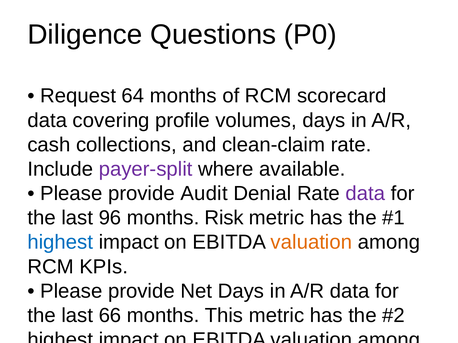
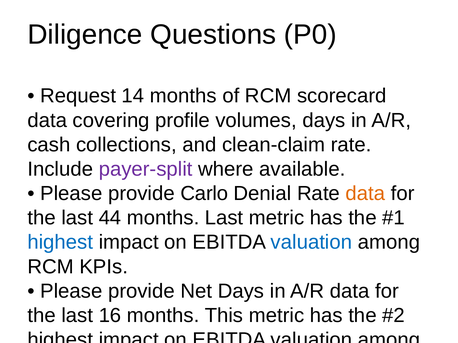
64: 64 -> 14
Audit: Audit -> Carlo
data at (365, 194) colour: purple -> orange
96: 96 -> 44
months Risk: Risk -> Last
valuation at (311, 243) colour: orange -> blue
66: 66 -> 16
